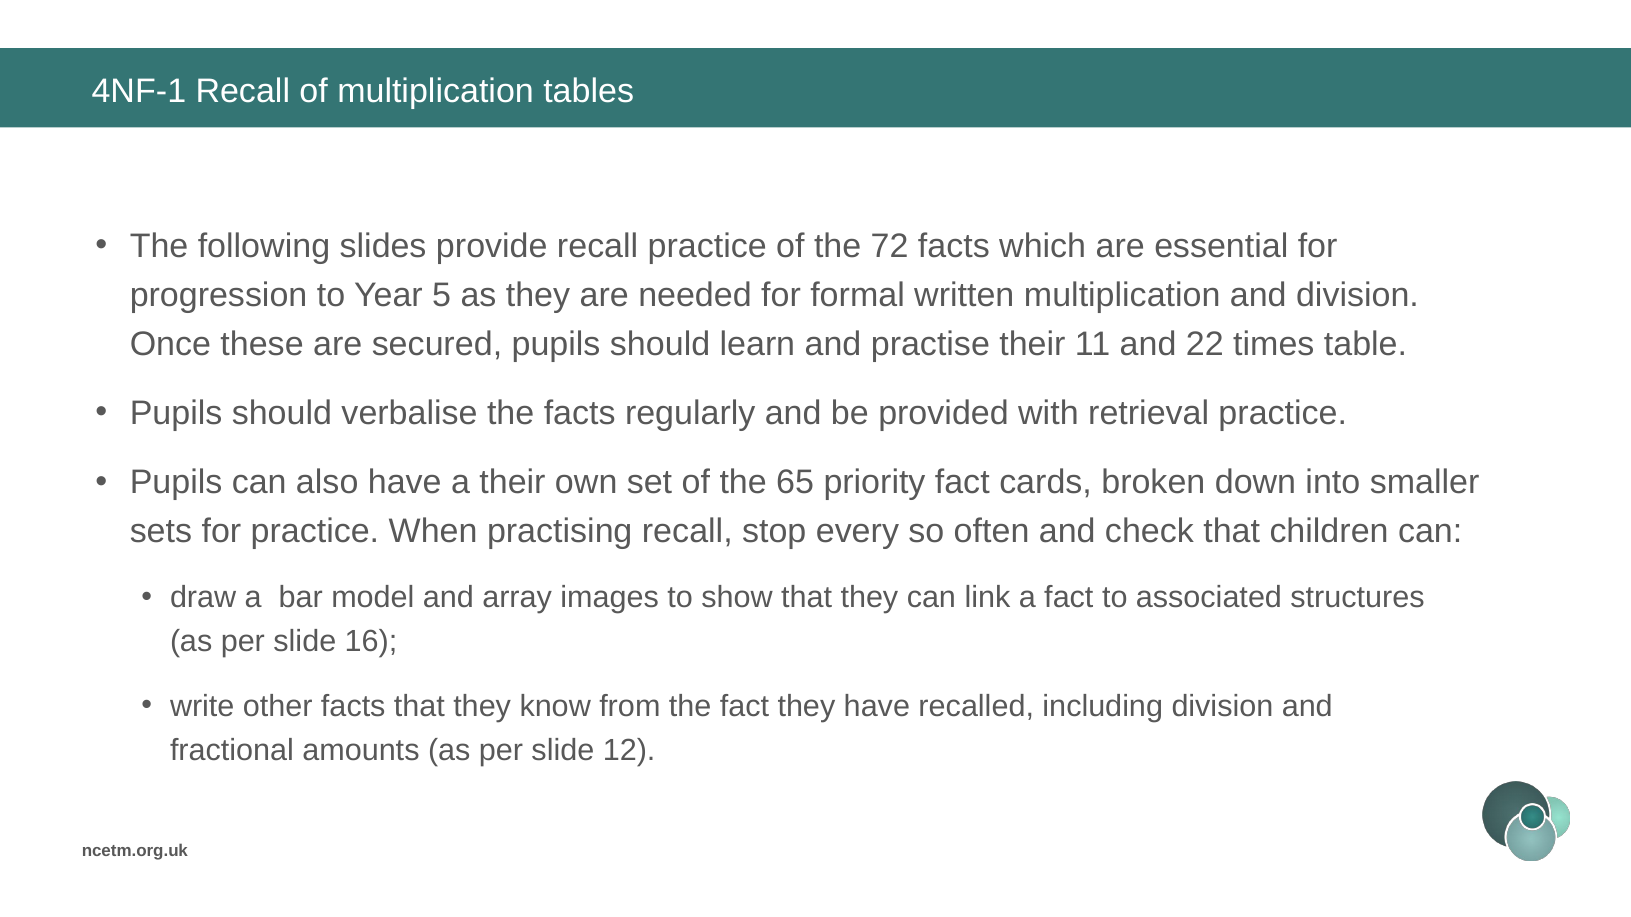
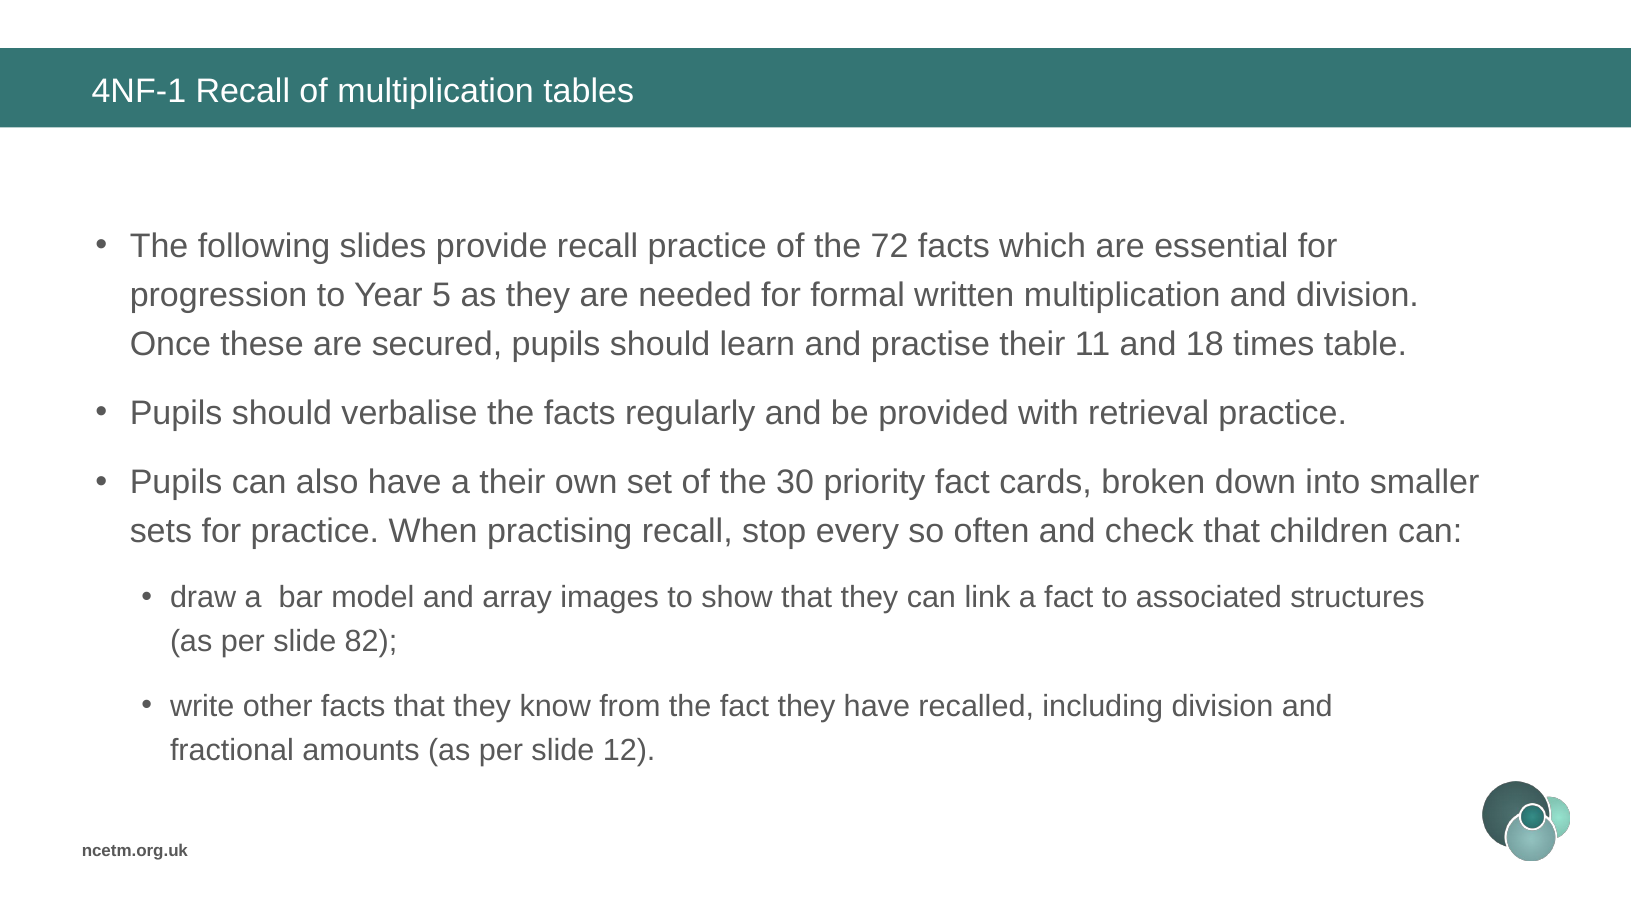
22: 22 -> 18
65: 65 -> 30
16: 16 -> 82
